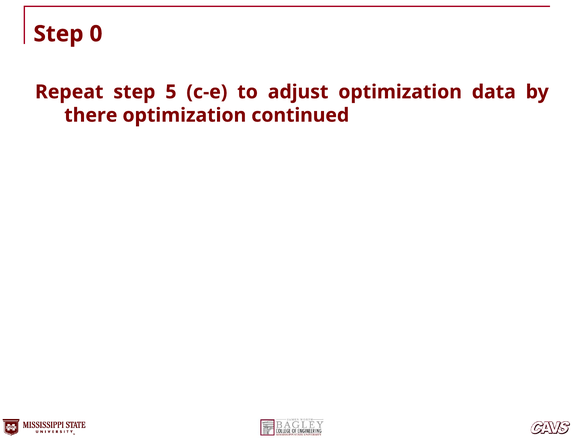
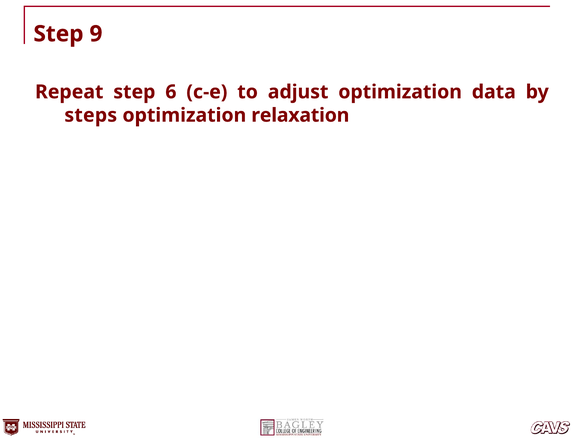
0: 0 -> 9
5: 5 -> 6
there: there -> steps
continued: continued -> relaxation
